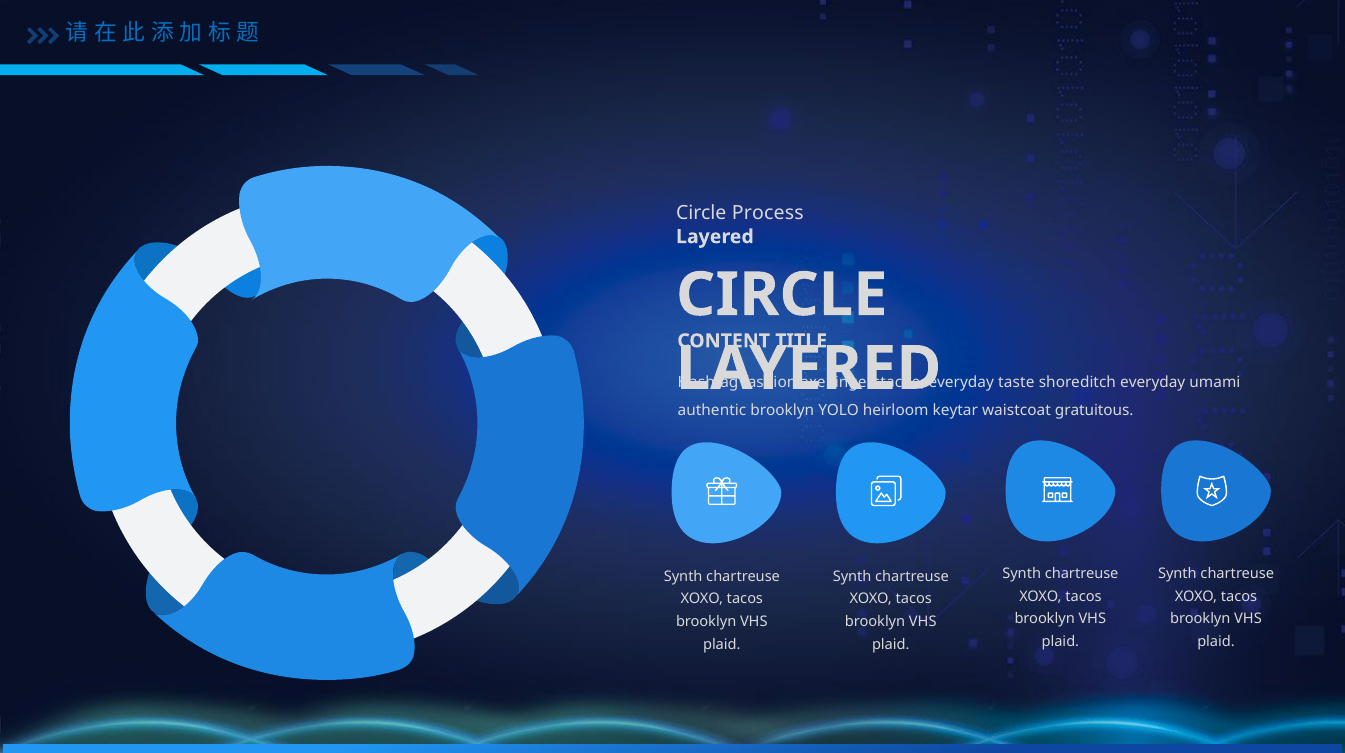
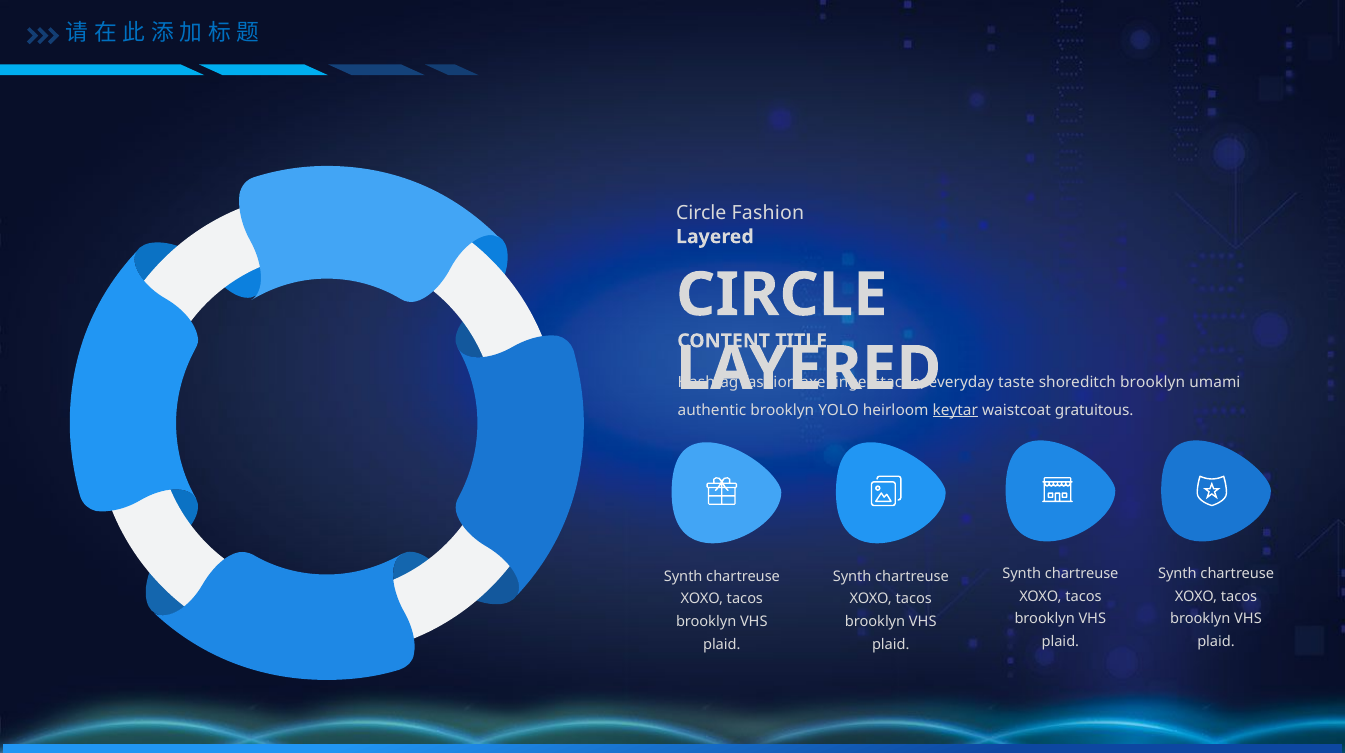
Circle Process: Process -> Fashion
shoreditch everyday: everyday -> brooklyn
keytar underline: none -> present
